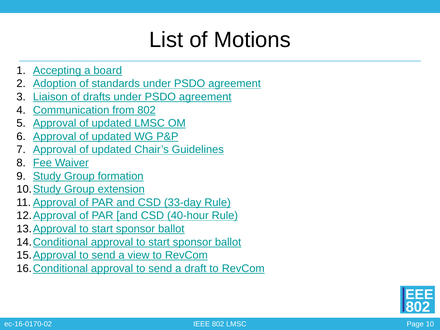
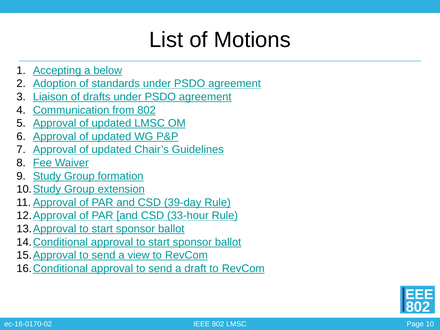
board: board -> below
33-day: 33-day -> 39-day
40-hour: 40-hour -> 33-hour
